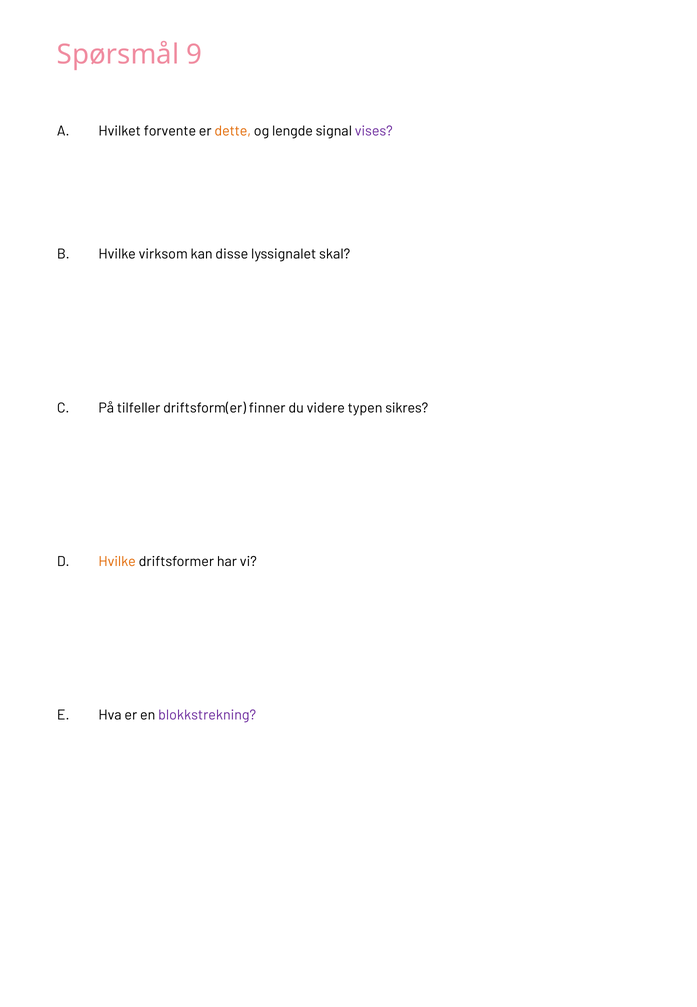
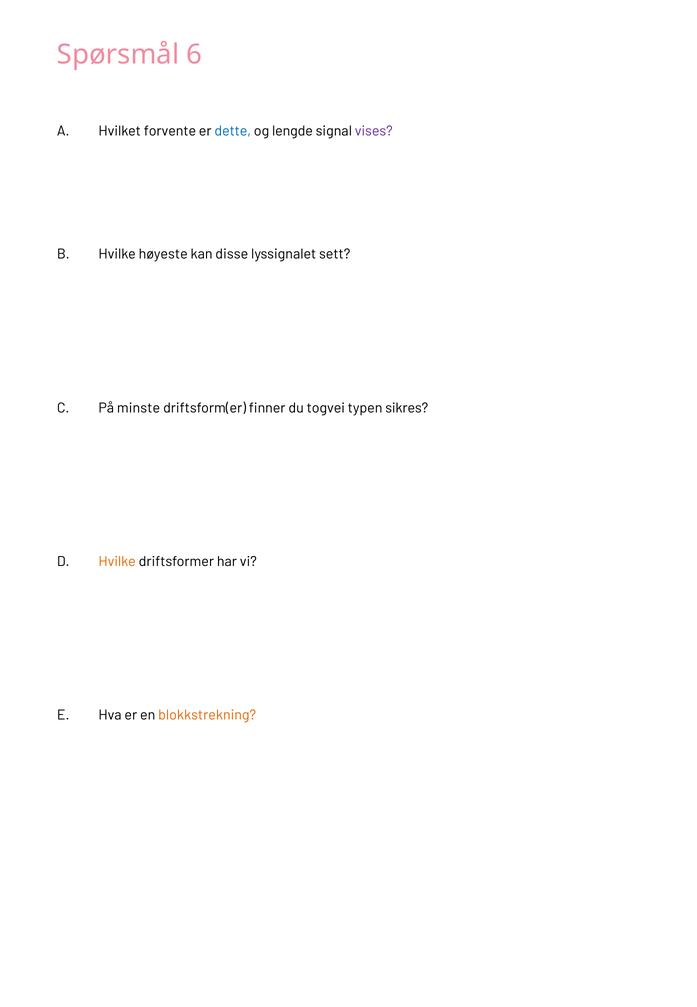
9: 9 -> 6
dette colour: orange -> blue
virksom: virksom -> høyeste
skal: skal -> sett
tilfeller: tilfeller -> minste
videre: videre -> togvei
blokkstrekning colour: purple -> orange
